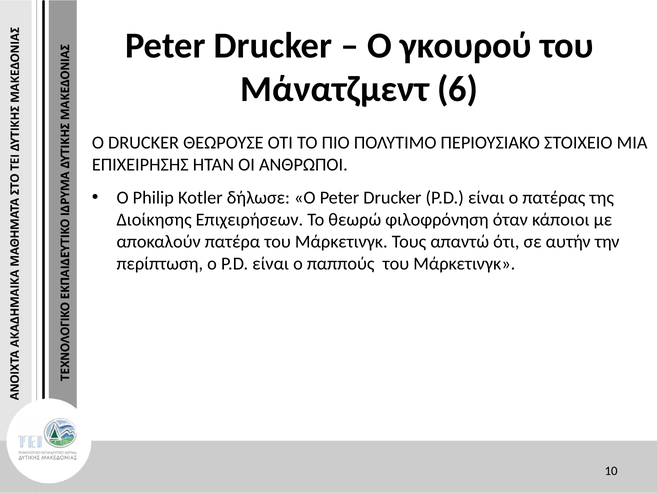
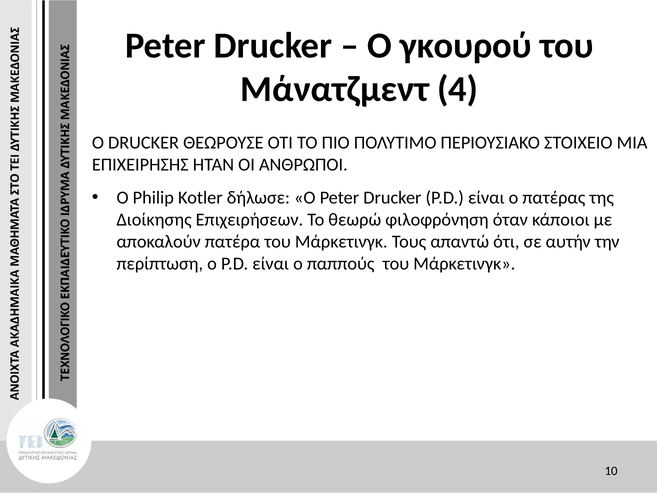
6: 6 -> 4
